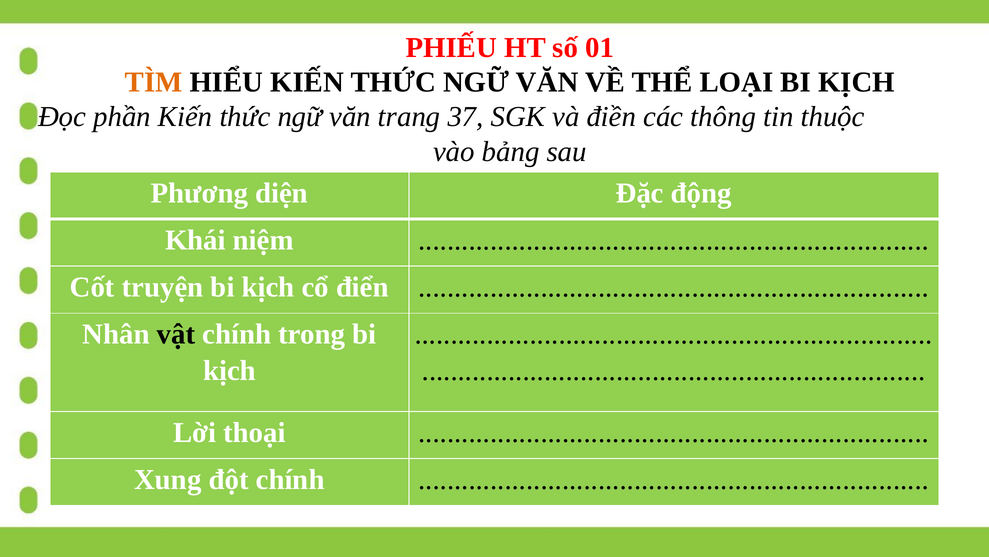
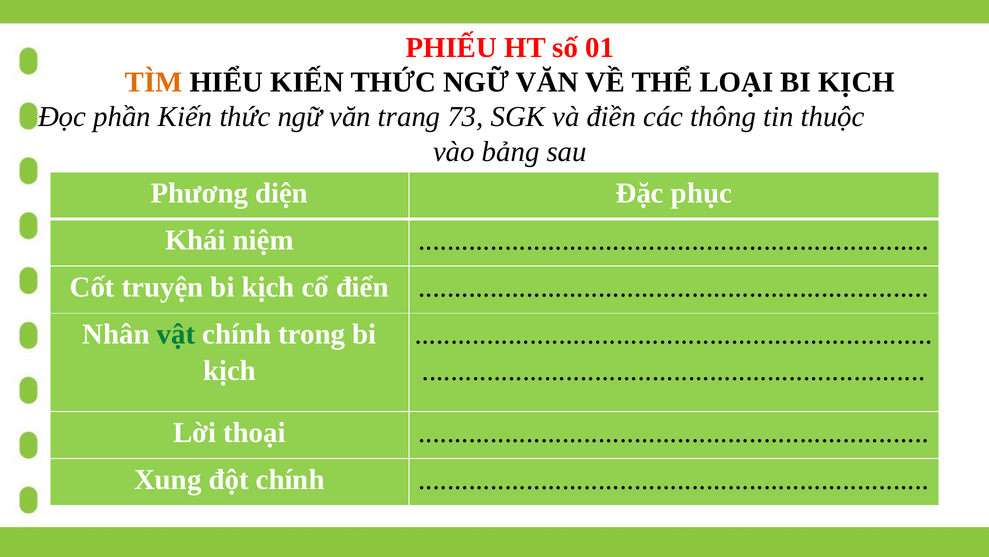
37: 37 -> 73
động: động -> phục
vật colour: black -> green
